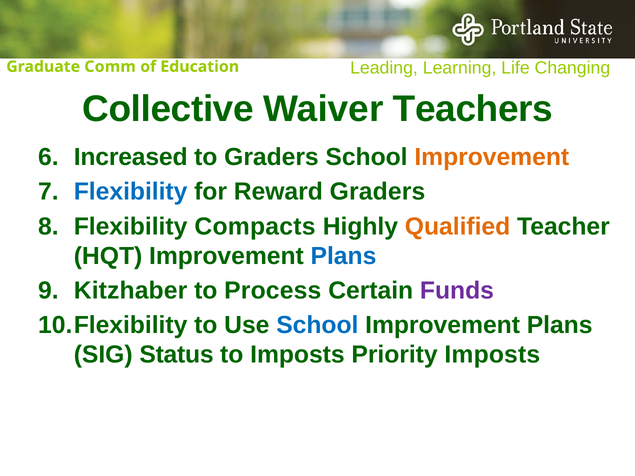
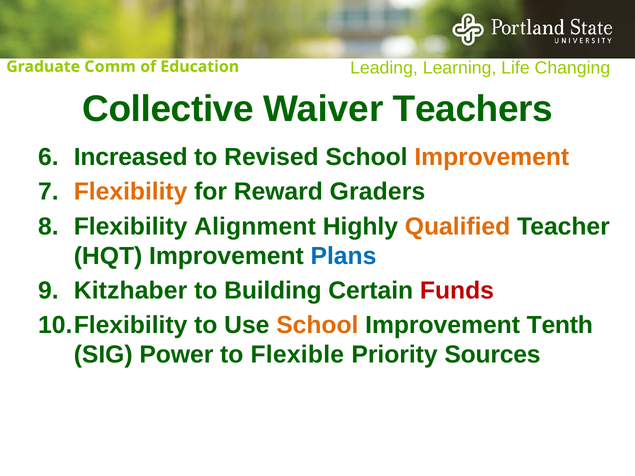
to Graders: Graders -> Revised
Flexibility at (131, 192) colour: blue -> orange
Compacts: Compacts -> Alignment
Process: Process -> Building
Funds colour: purple -> red
School at (317, 325) colour: blue -> orange
Plans at (560, 325): Plans -> Tenth
Status: Status -> Power
to Imposts: Imposts -> Flexible
Priority Imposts: Imposts -> Sources
